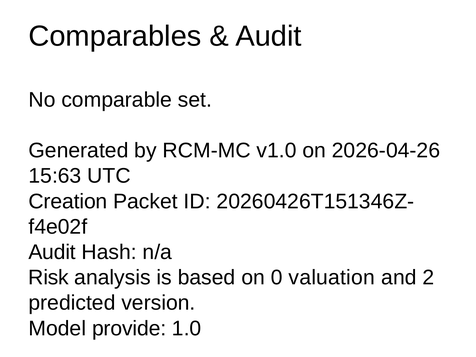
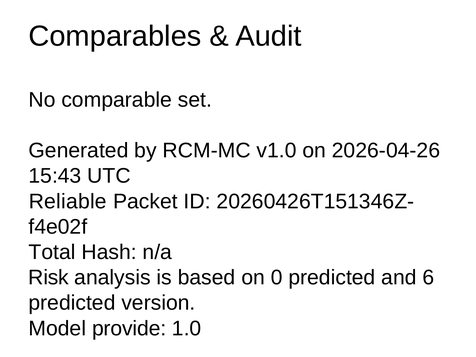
15:63: 15:63 -> 15:43
Creation: Creation -> Reliable
Audit at (52, 252): Audit -> Total
0 valuation: valuation -> predicted
2: 2 -> 6
